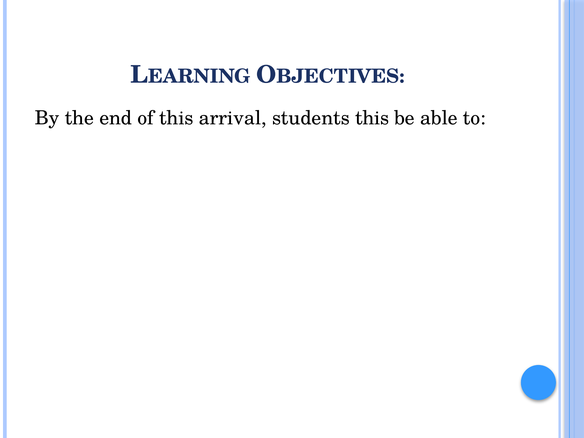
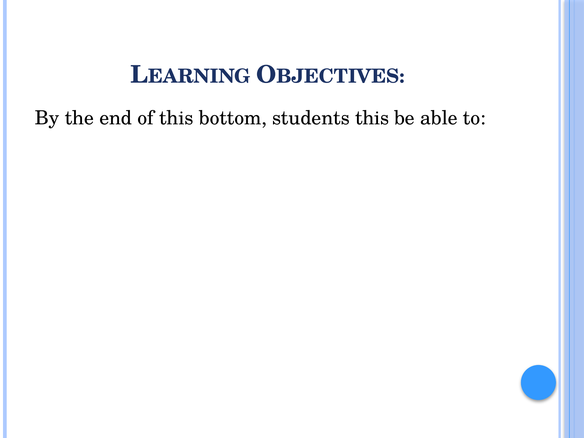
arrival: arrival -> bottom
